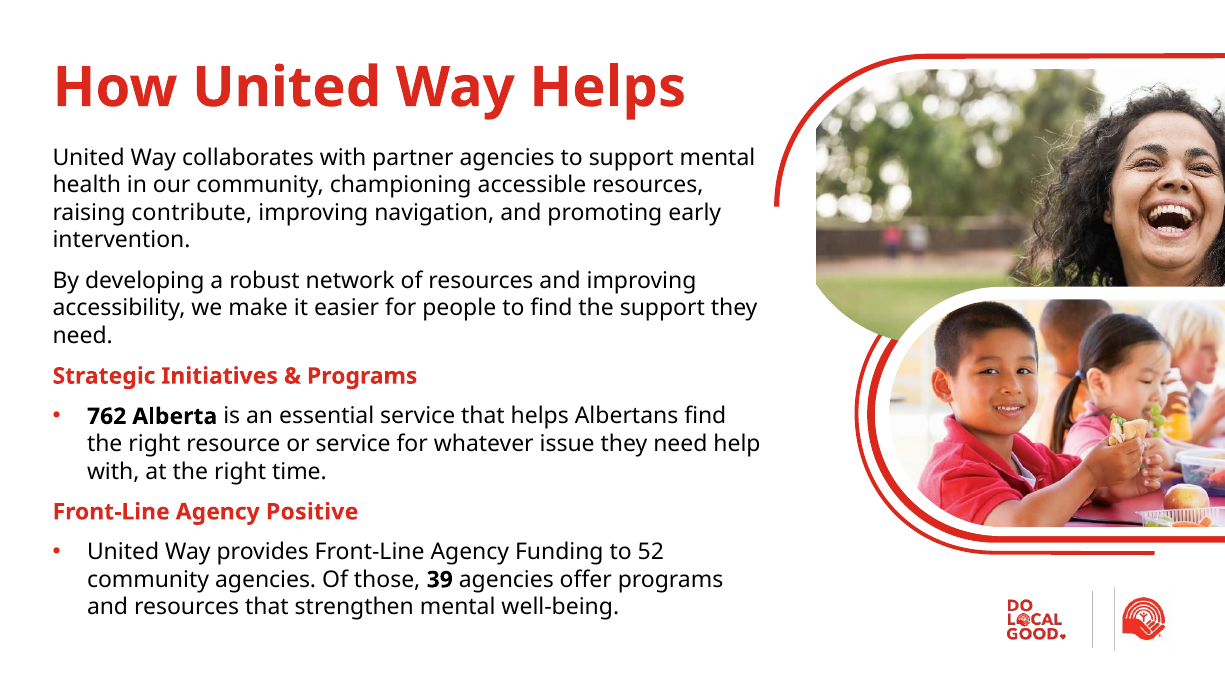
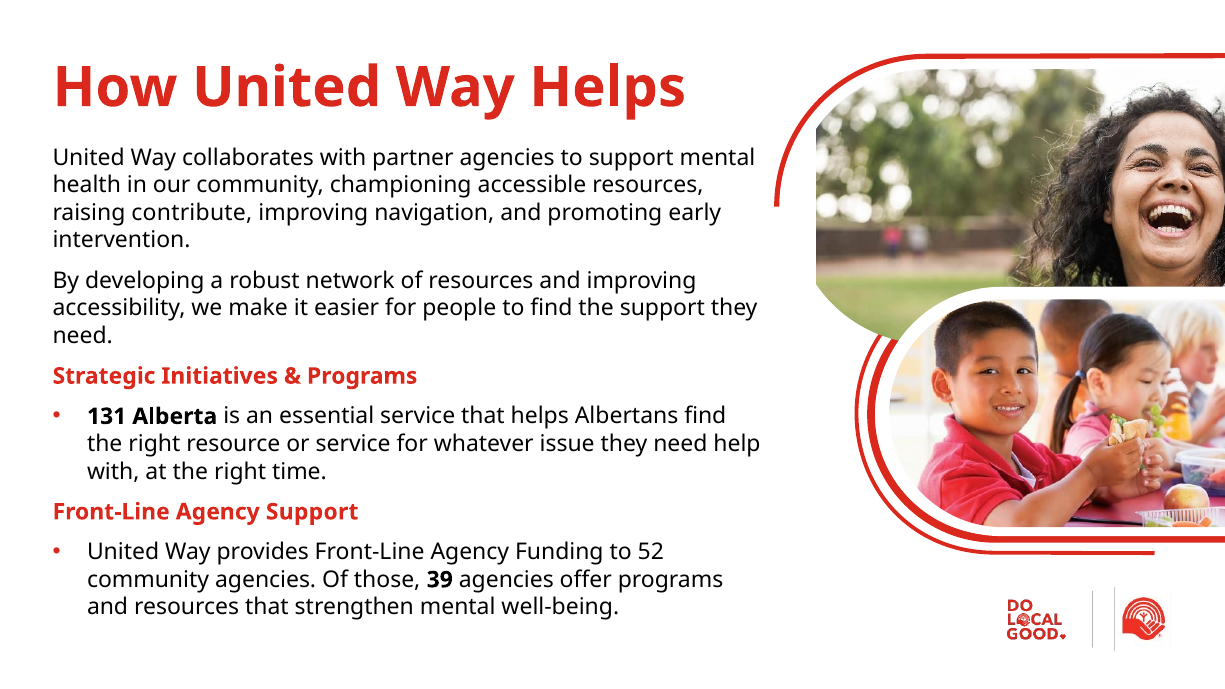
762: 762 -> 131
Agency Positive: Positive -> Support
